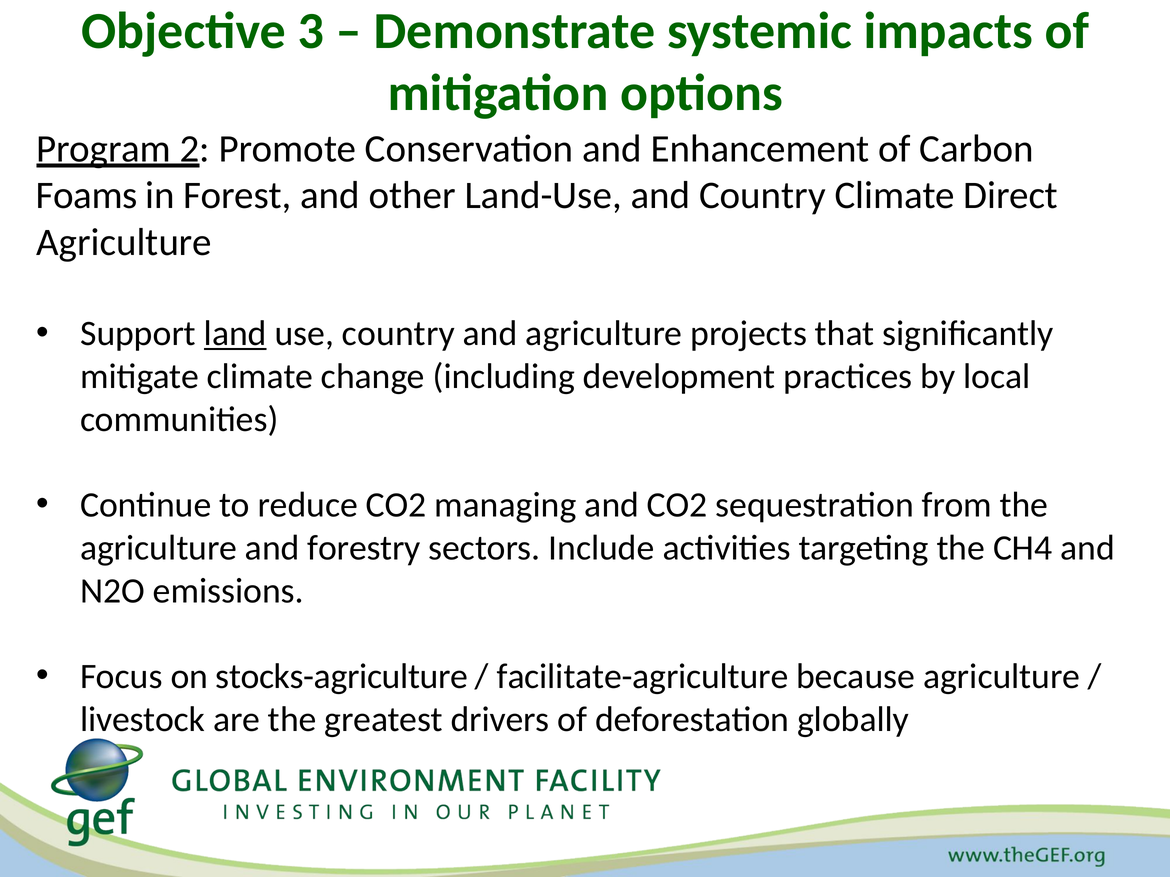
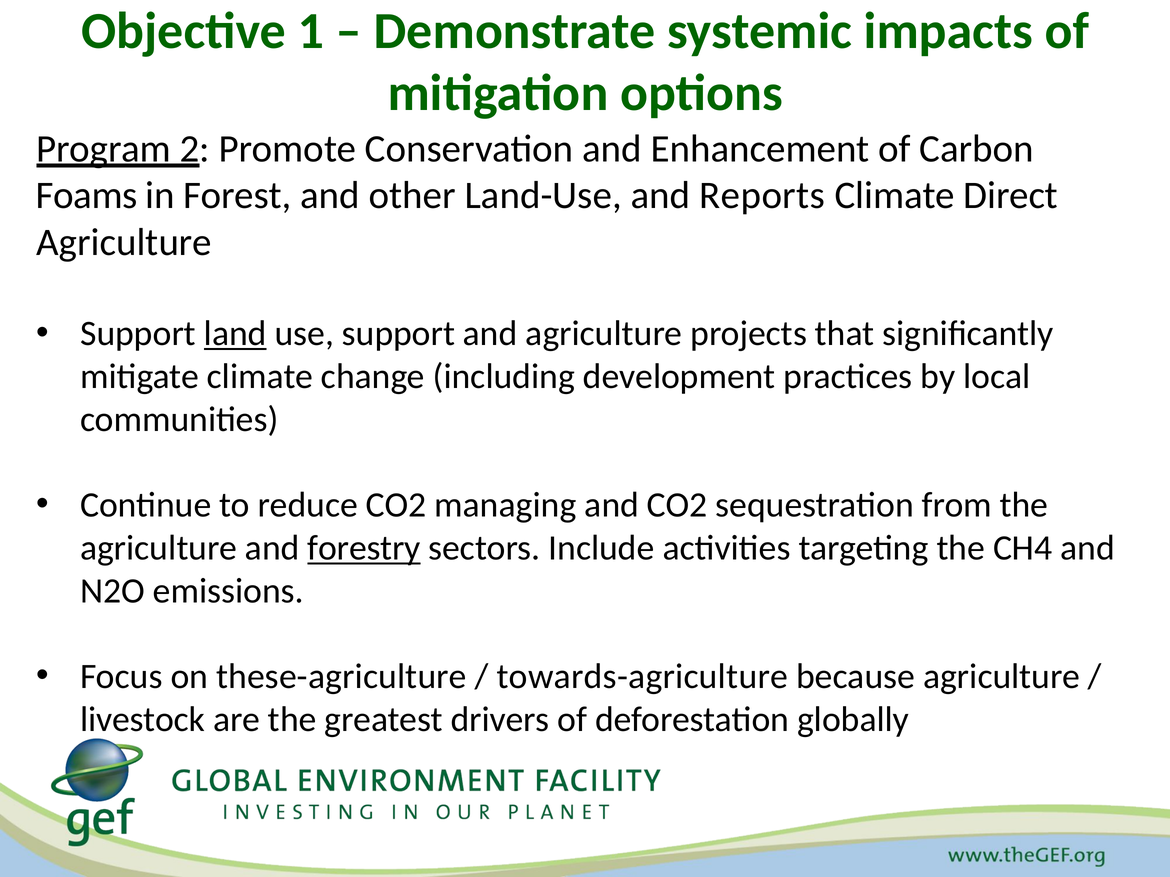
3: 3 -> 1
and Country: Country -> Reports
use country: country -> support
forestry underline: none -> present
stocks-agriculture: stocks-agriculture -> these-agriculture
facilitate-agriculture: facilitate-agriculture -> towards-agriculture
